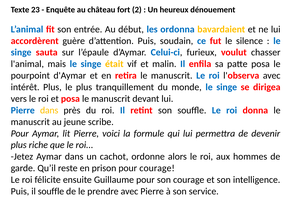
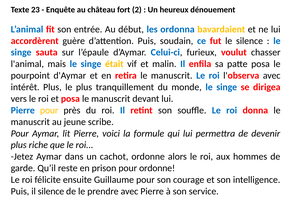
Pierre dans: dans -> pour
pour courage: courage -> ordonne
il souffle: souffle -> silence
